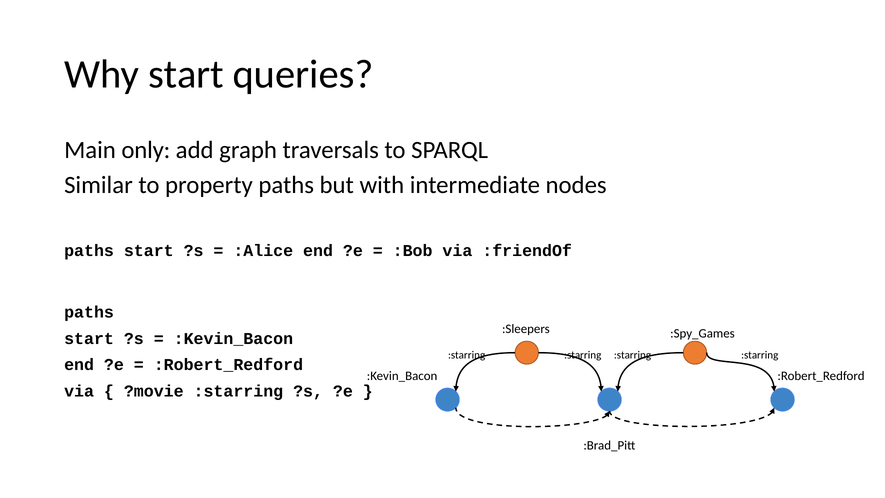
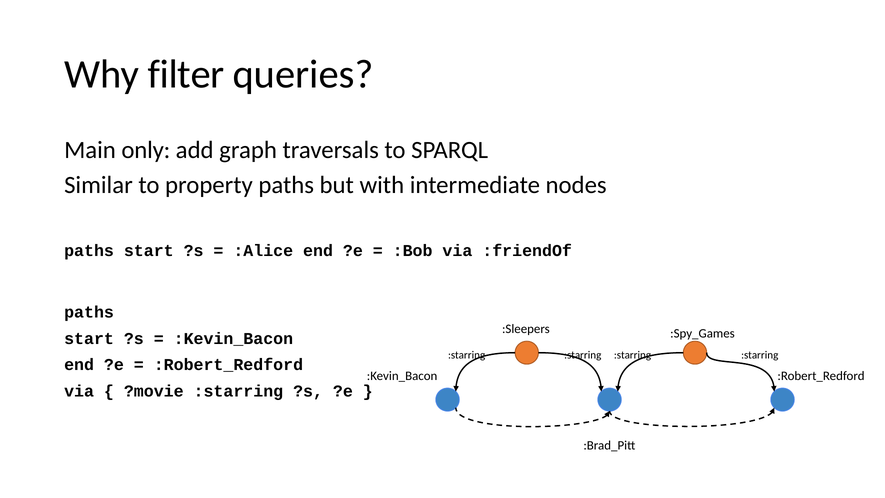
Why start: start -> filter
